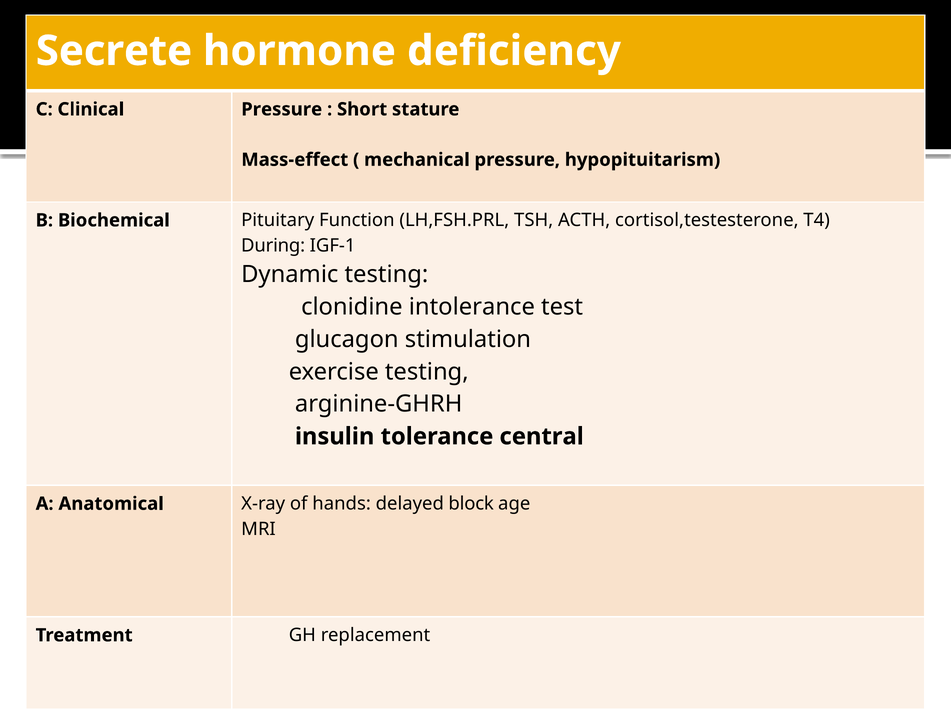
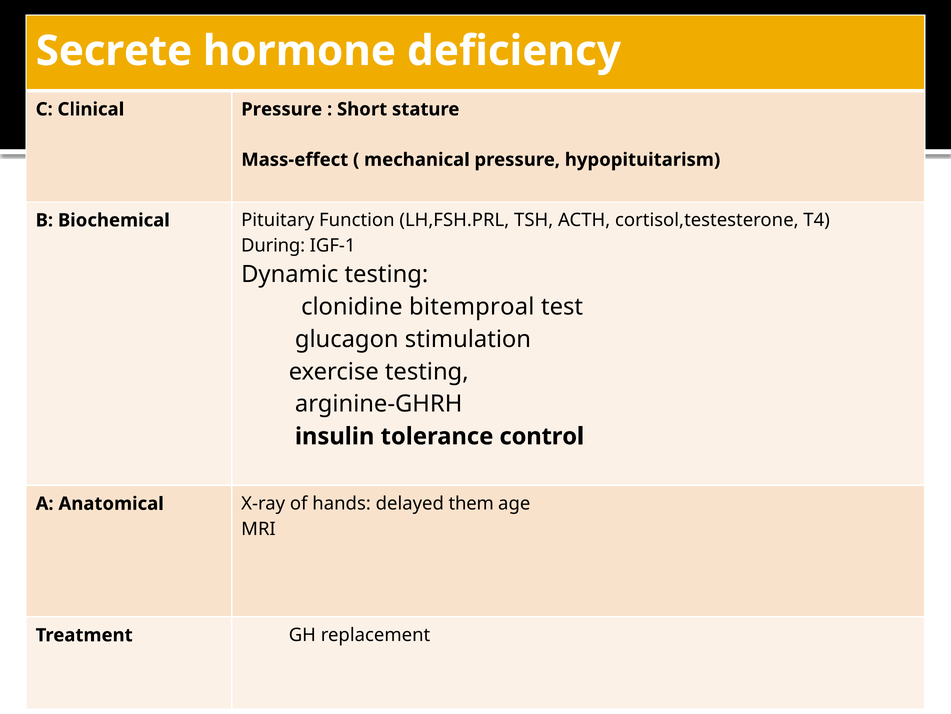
intolerance: intolerance -> bitemproal
central: central -> control
block: block -> them
